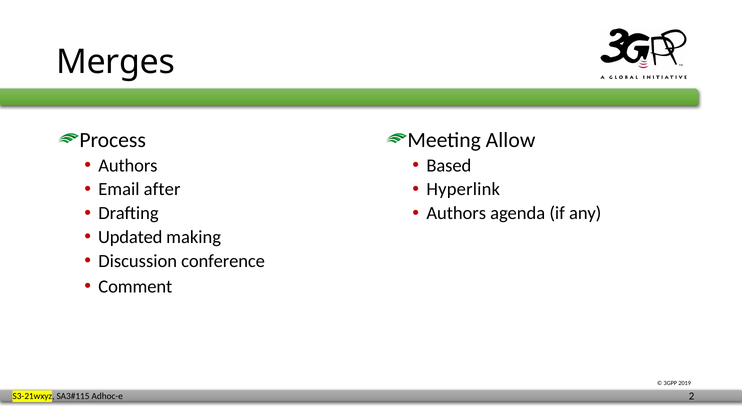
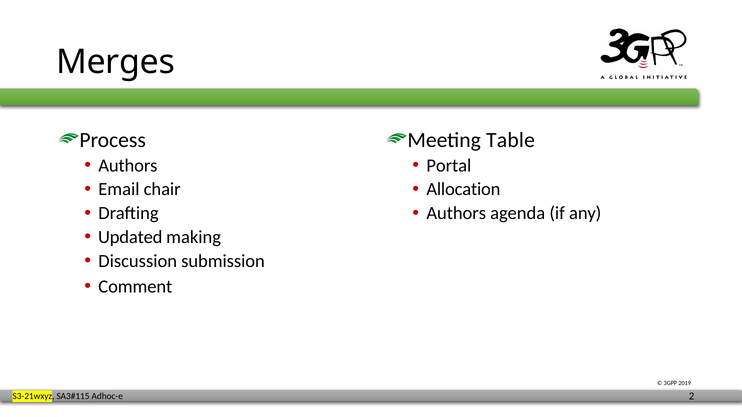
Allow: Allow -> Table
Based: Based -> Portal
after: after -> chair
Hyperlink: Hyperlink -> Allocation
conference: conference -> submission
